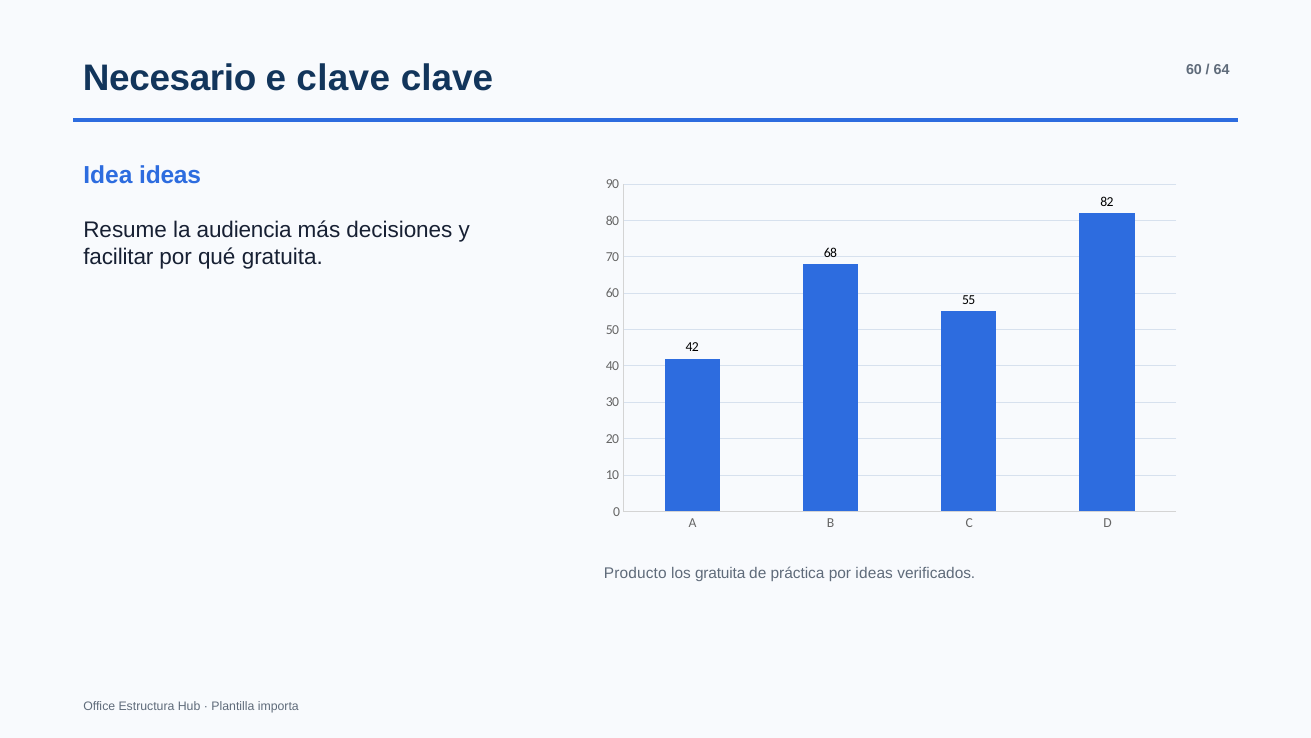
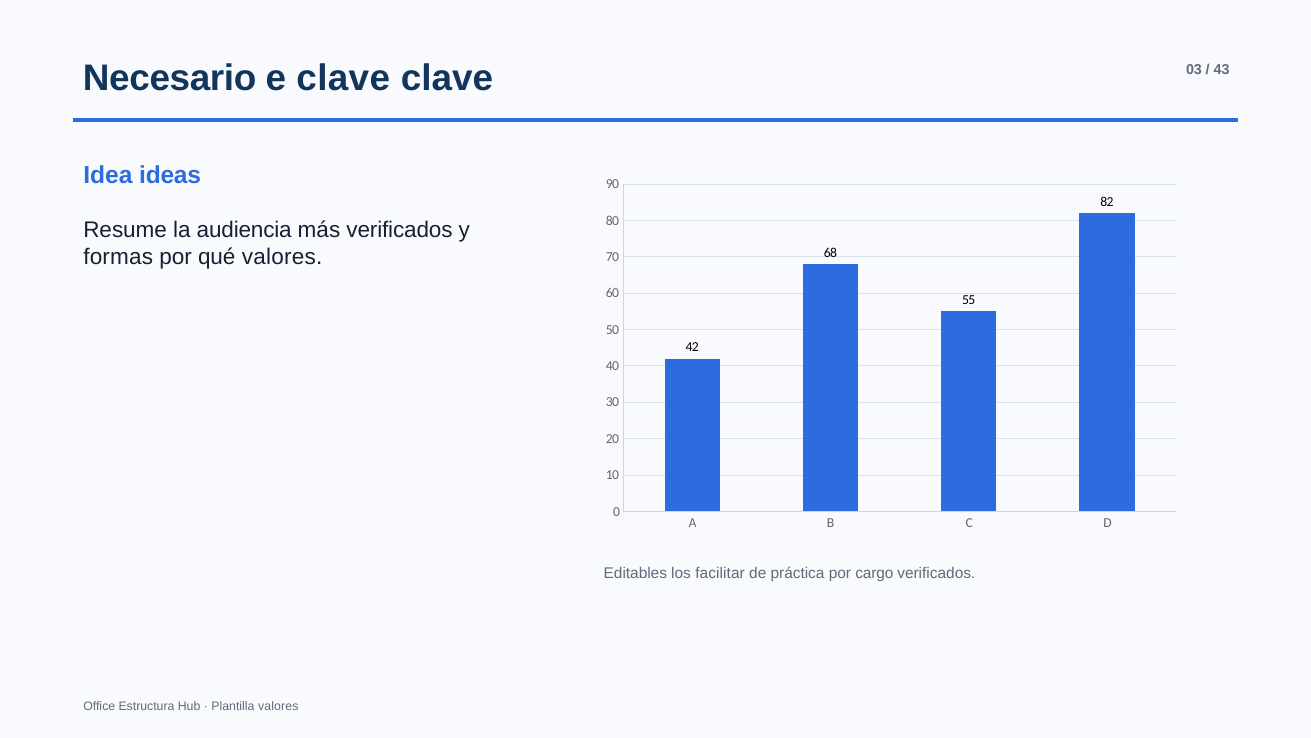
clave 60: 60 -> 03
64: 64 -> 43
más decisiones: decisiones -> verificados
facilitar: facilitar -> formas
qué gratuita: gratuita -> valores
Producto: Producto -> Editables
los gratuita: gratuita -> facilitar
por ideas: ideas -> cargo
Plantilla importa: importa -> valores
